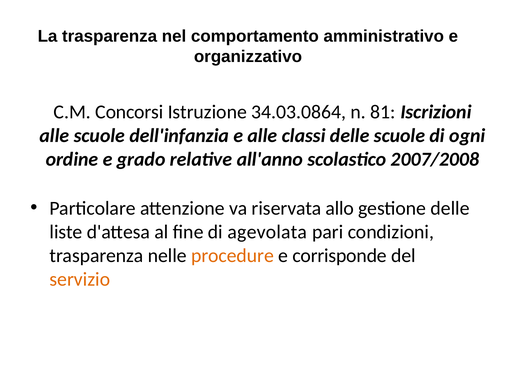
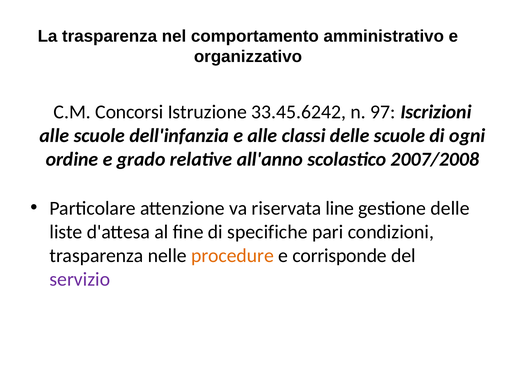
34.03.0864: 34.03.0864 -> 33.45.6242
81: 81 -> 97
allo: allo -> line
agevolata: agevolata -> specifiche
servizio colour: orange -> purple
